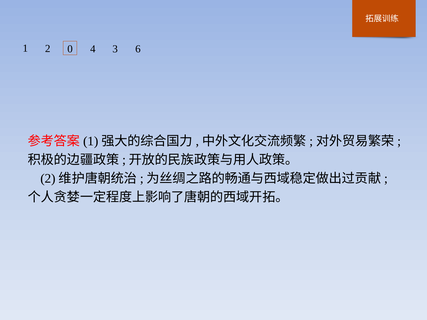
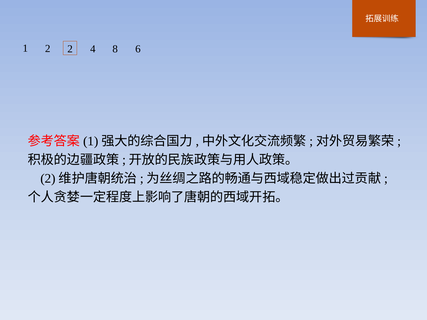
2 0: 0 -> 2
3: 3 -> 8
